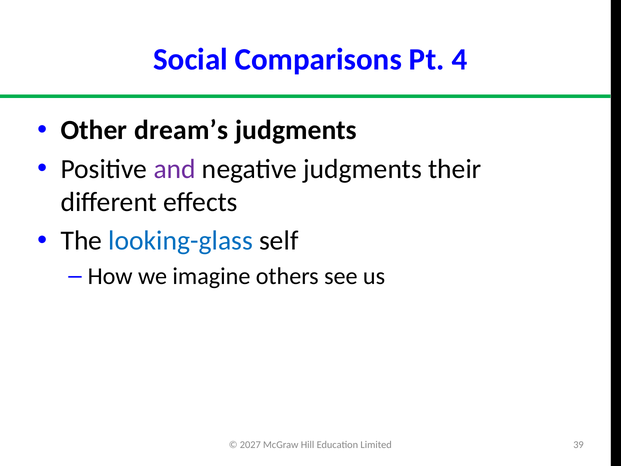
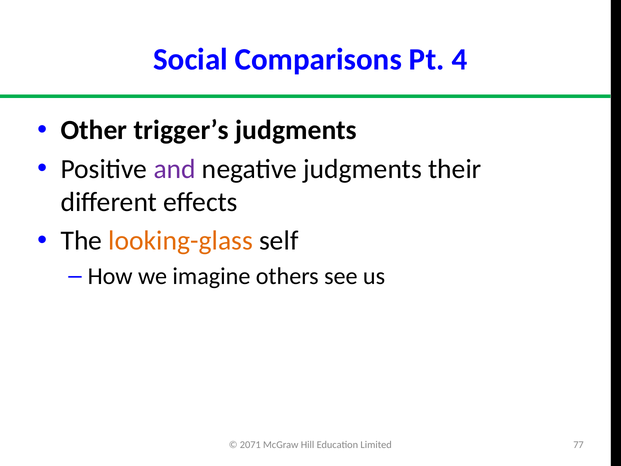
dream’s: dream’s -> trigger’s
looking-glass colour: blue -> orange
2027: 2027 -> 2071
39: 39 -> 77
